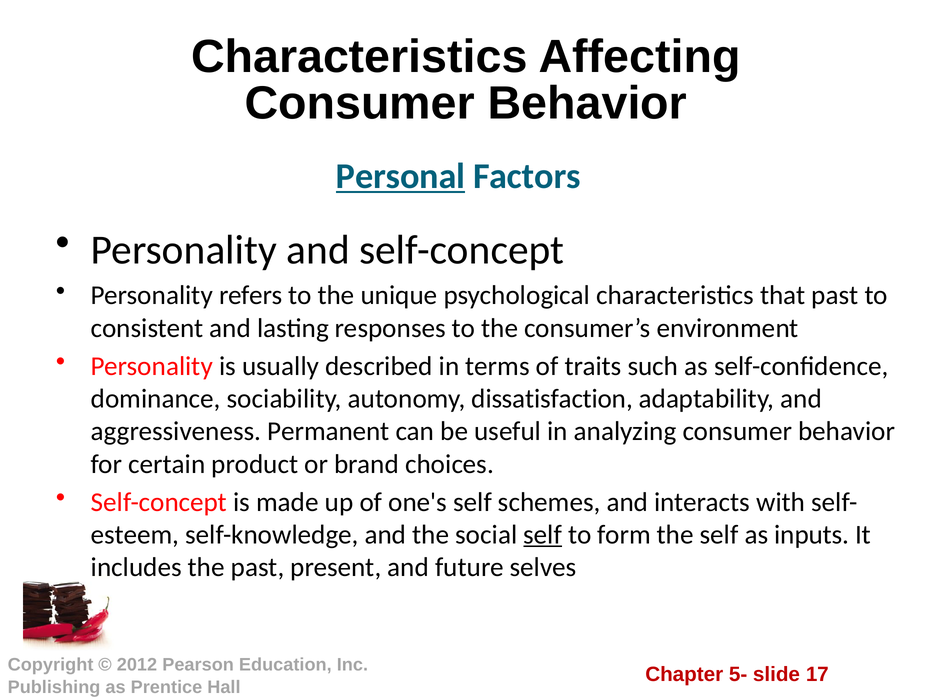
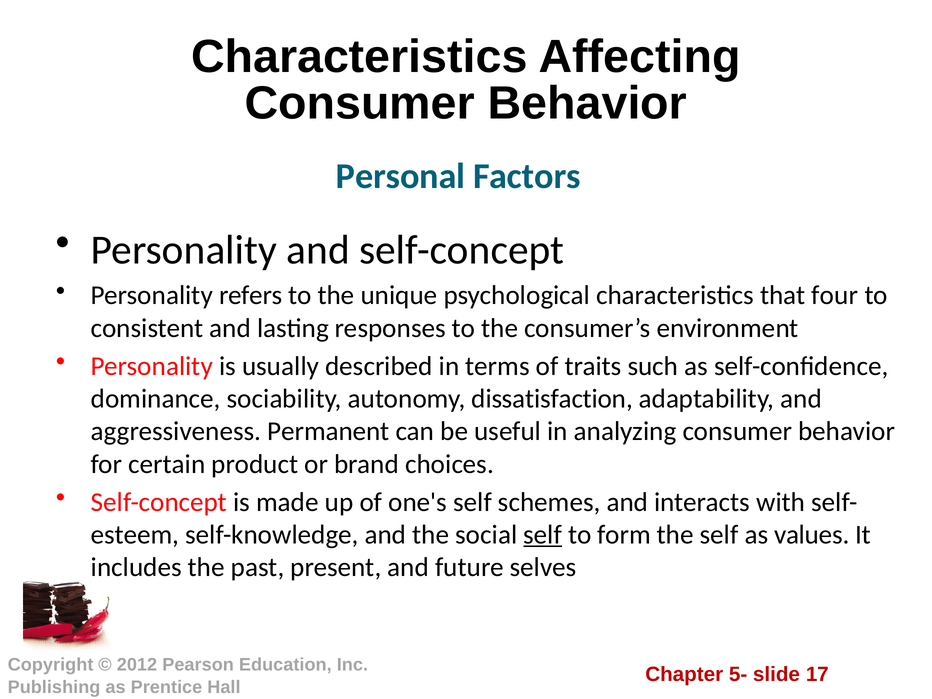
Personal underline: present -> none
that past: past -> four
inputs: inputs -> values
